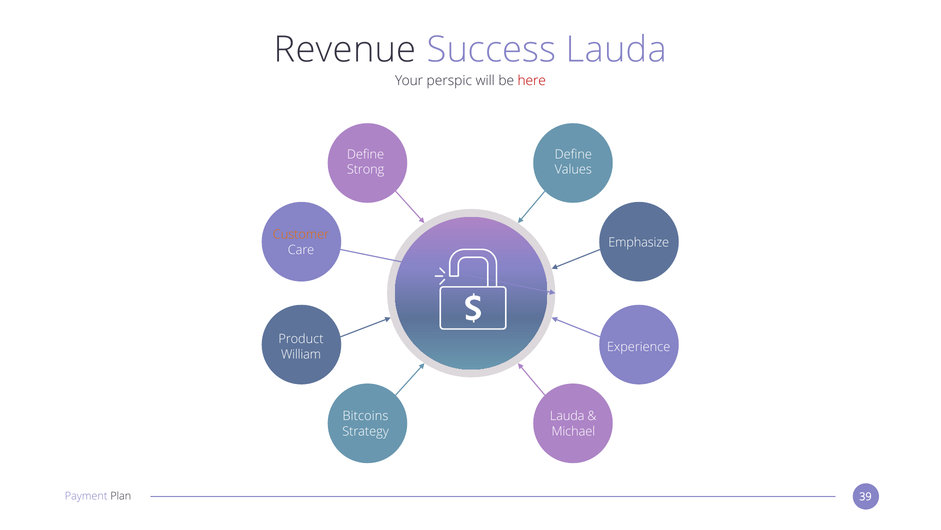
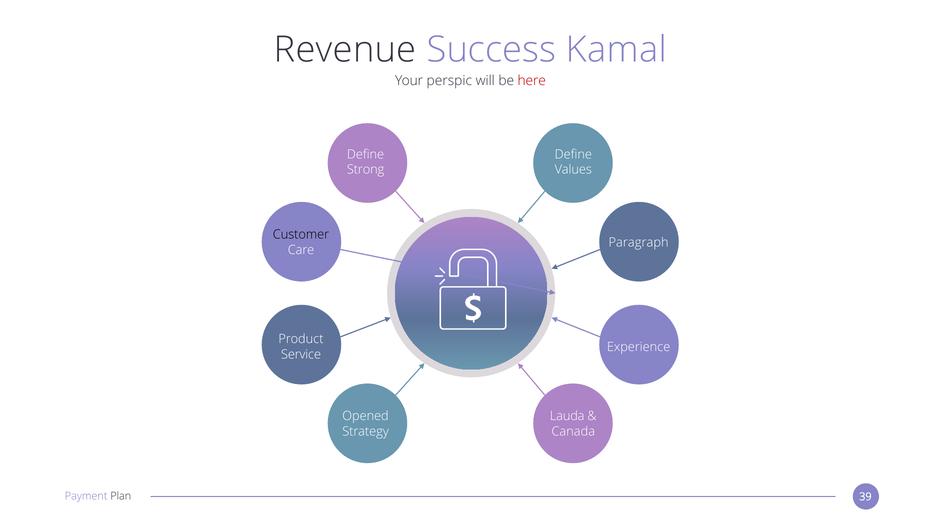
Success Lauda: Lauda -> Kamal
Customer colour: orange -> black
Emphasize: Emphasize -> Paragraph
William: William -> Service
Bitcoins: Bitcoins -> Opened
Michael: Michael -> Canada
